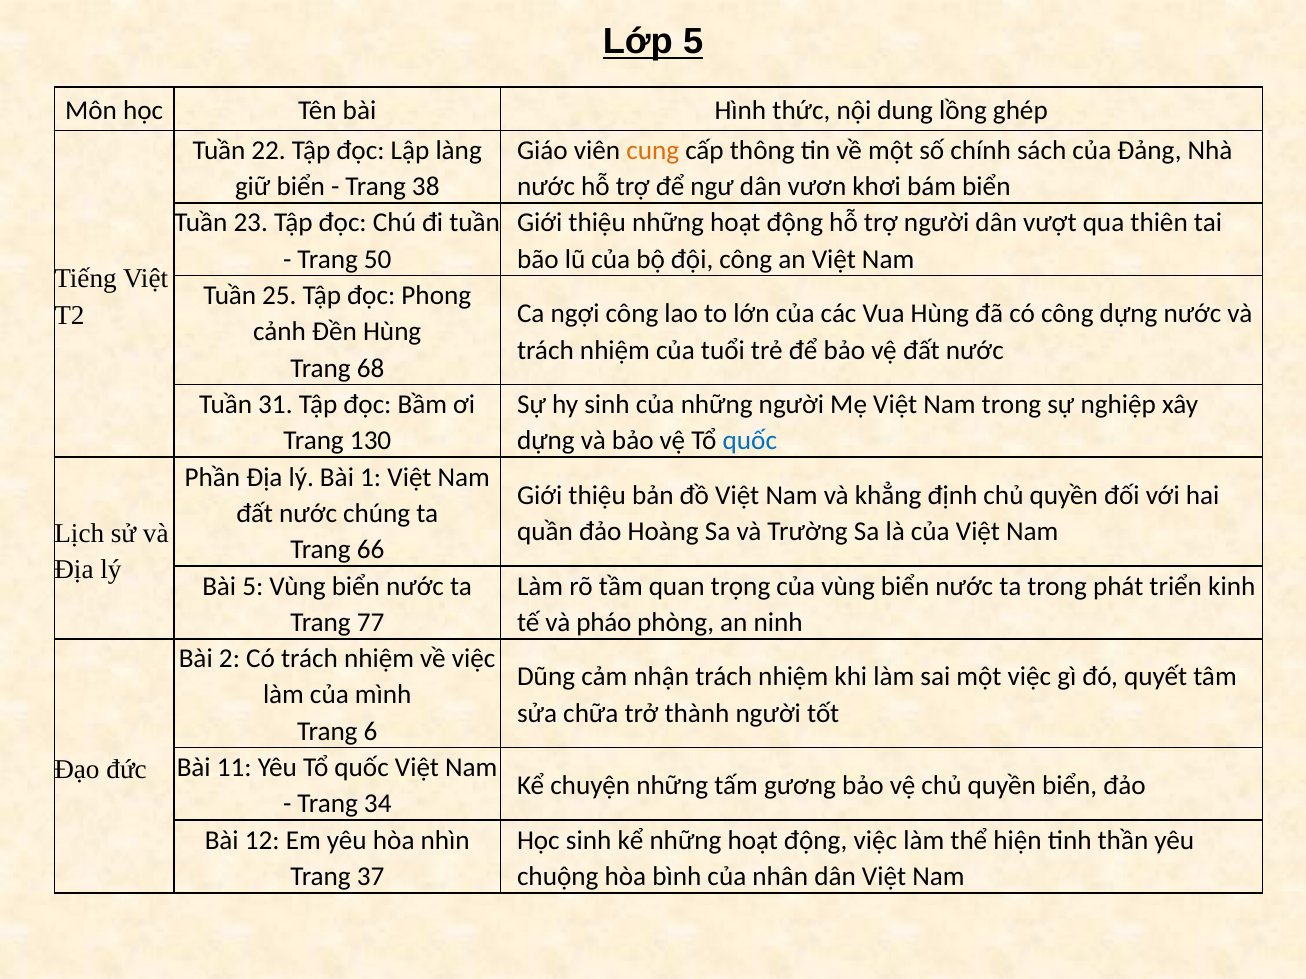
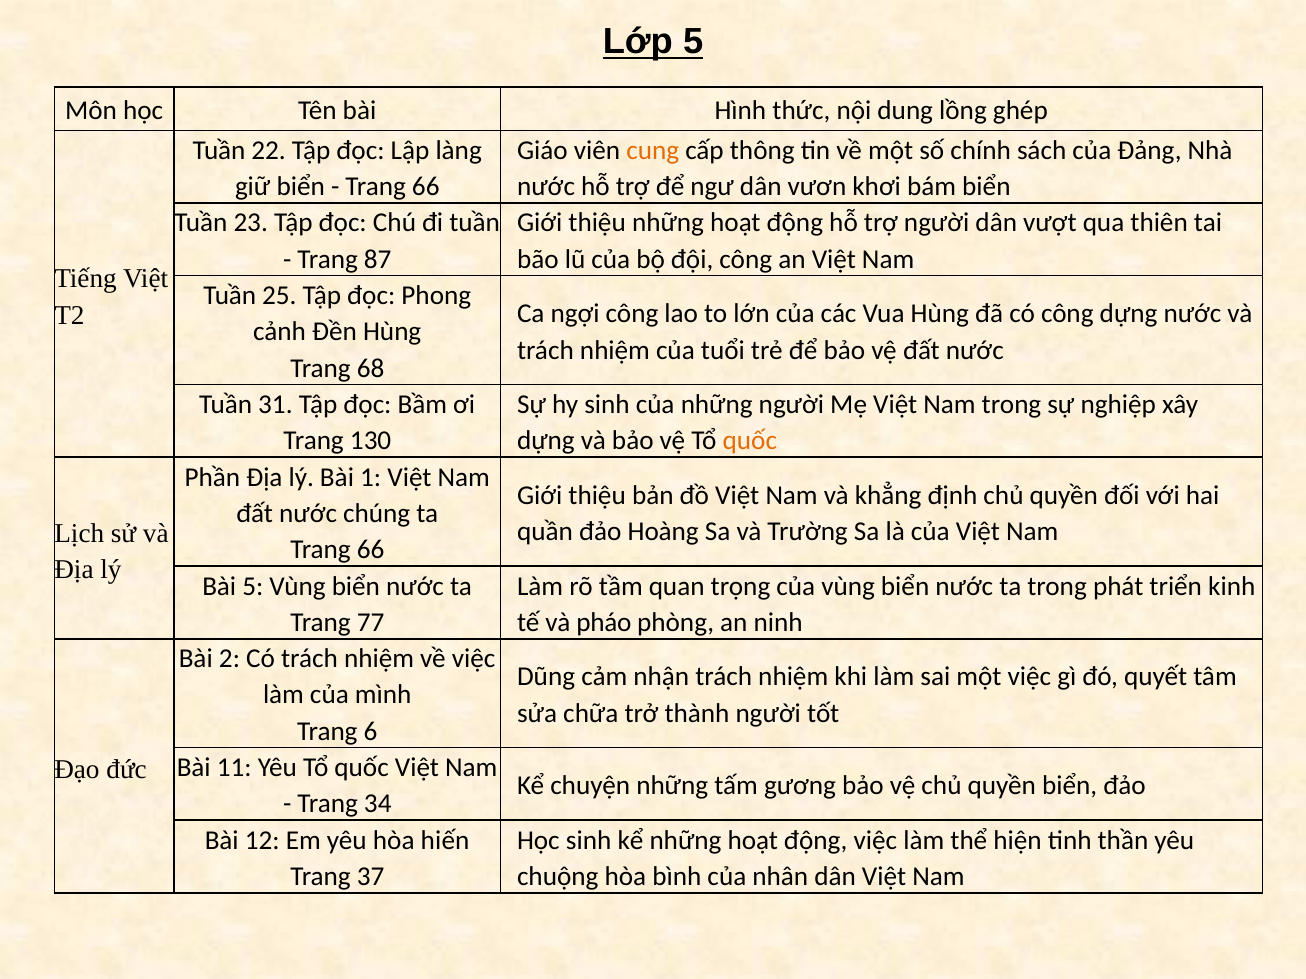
38 at (426, 187): 38 -> 66
50: 50 -> 87
quốc at (750, 441) colour: blue -> orange
nhìn: nhìn -> hiến
